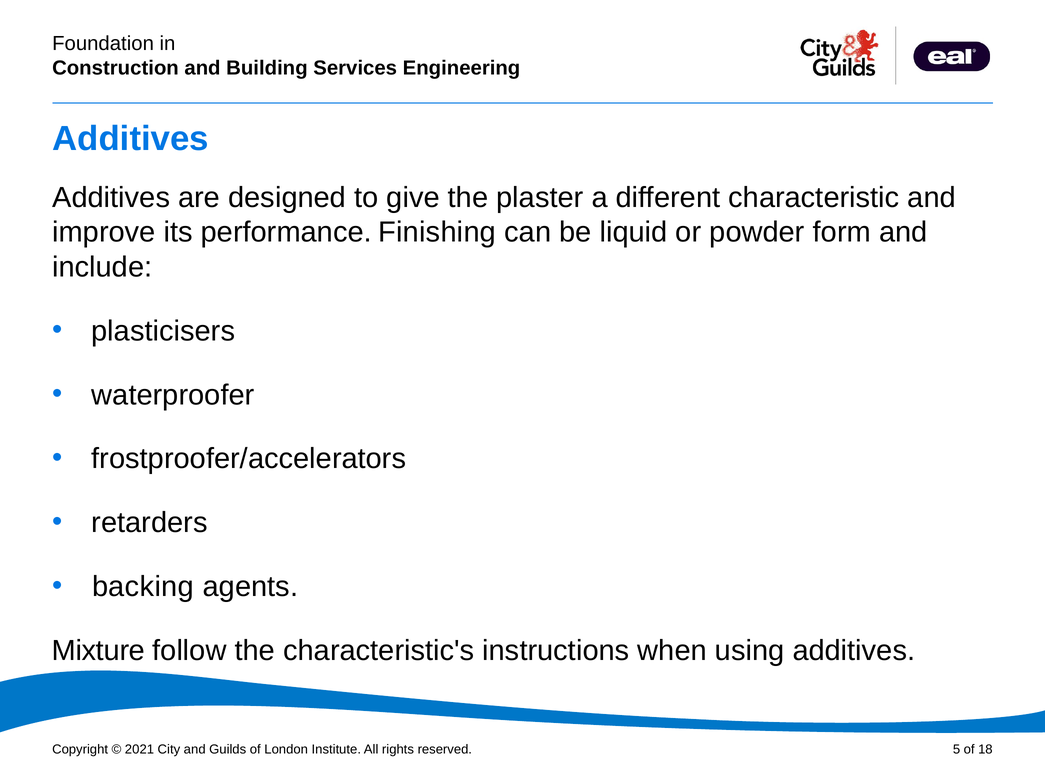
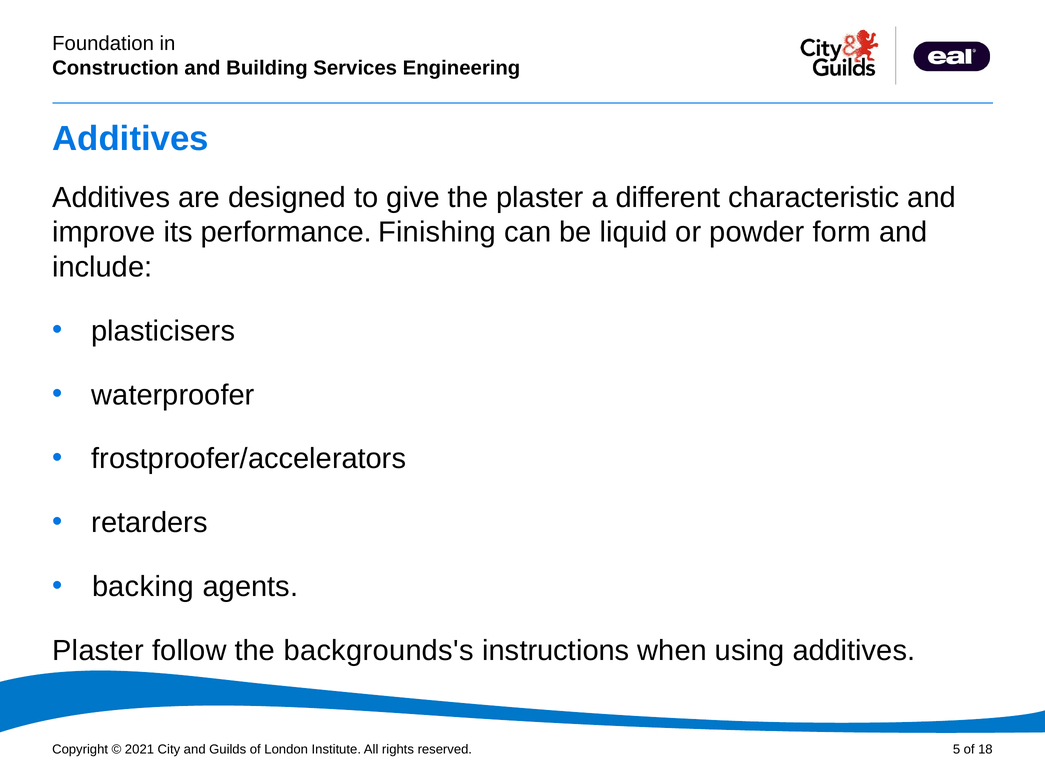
Mixture at (98, 650): Mixture -> Plaster
characteristic's: characteristic's -> backgrounds's
